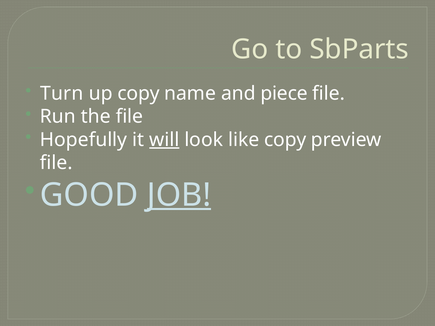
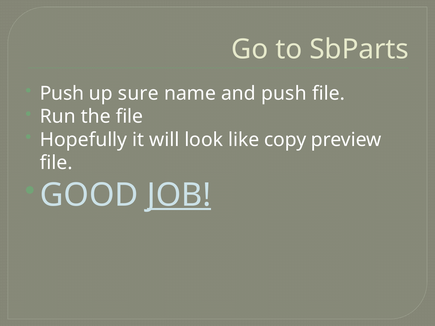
Turn at (62, 93): Turn -> Push
up copy: copy -> sure
and piece: piece -> push
will underline: present -> none
